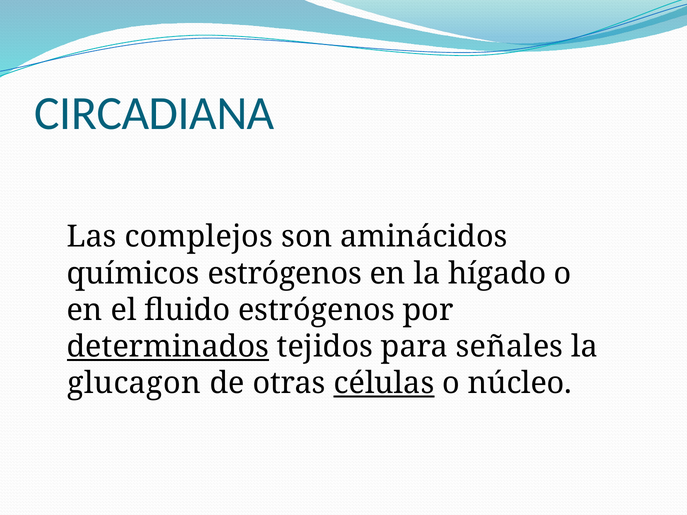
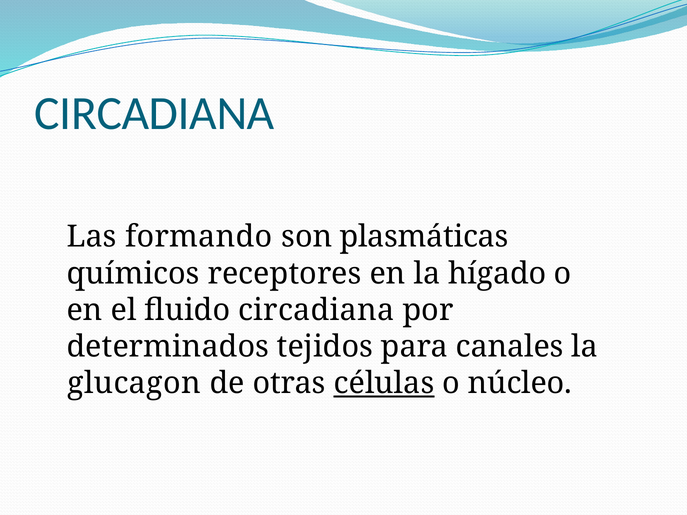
complejos: complejos -> formando
aminácidos: aminácidos -> plasmáticas
químicos estrógenos: estrógenos -> receptores
fluido estrógenos: estrógenos -> circadiana
determinados underline: present -> none
señales: señales -> canales
